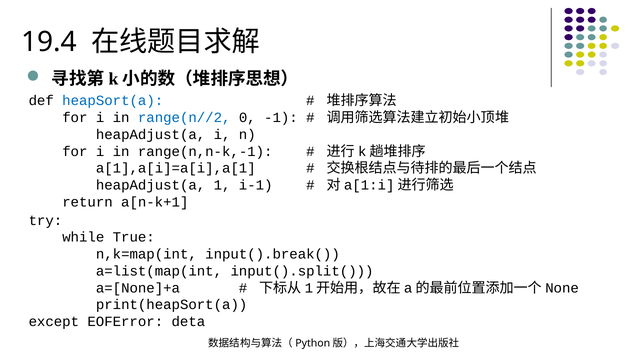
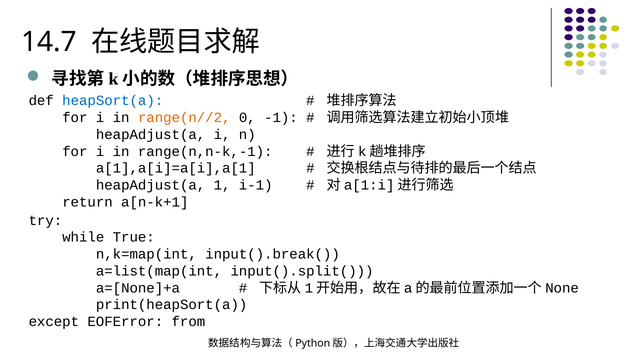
19.4: 19.4 -> 14.7
range(n//2 colour: blue -> orange
deta: deta -> from
